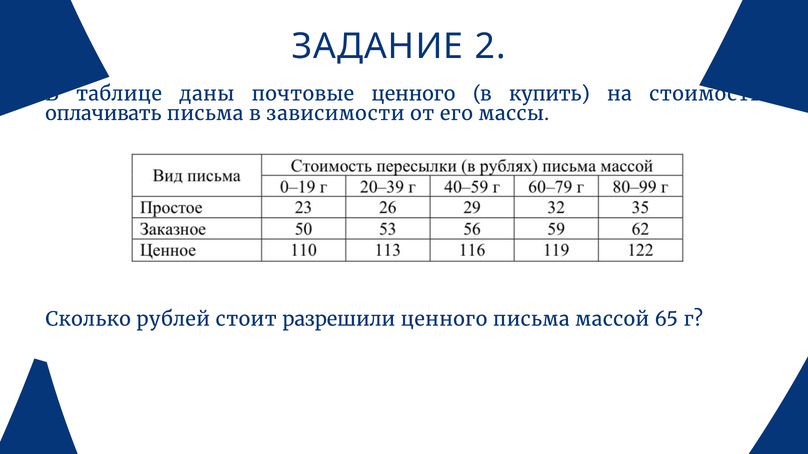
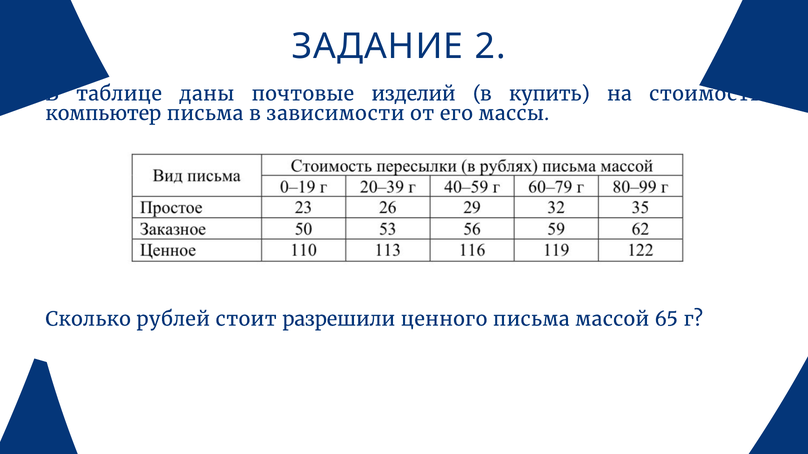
почтовые ценного: ценного -> изделий
оплачивать: оплачивать -> компьютер
